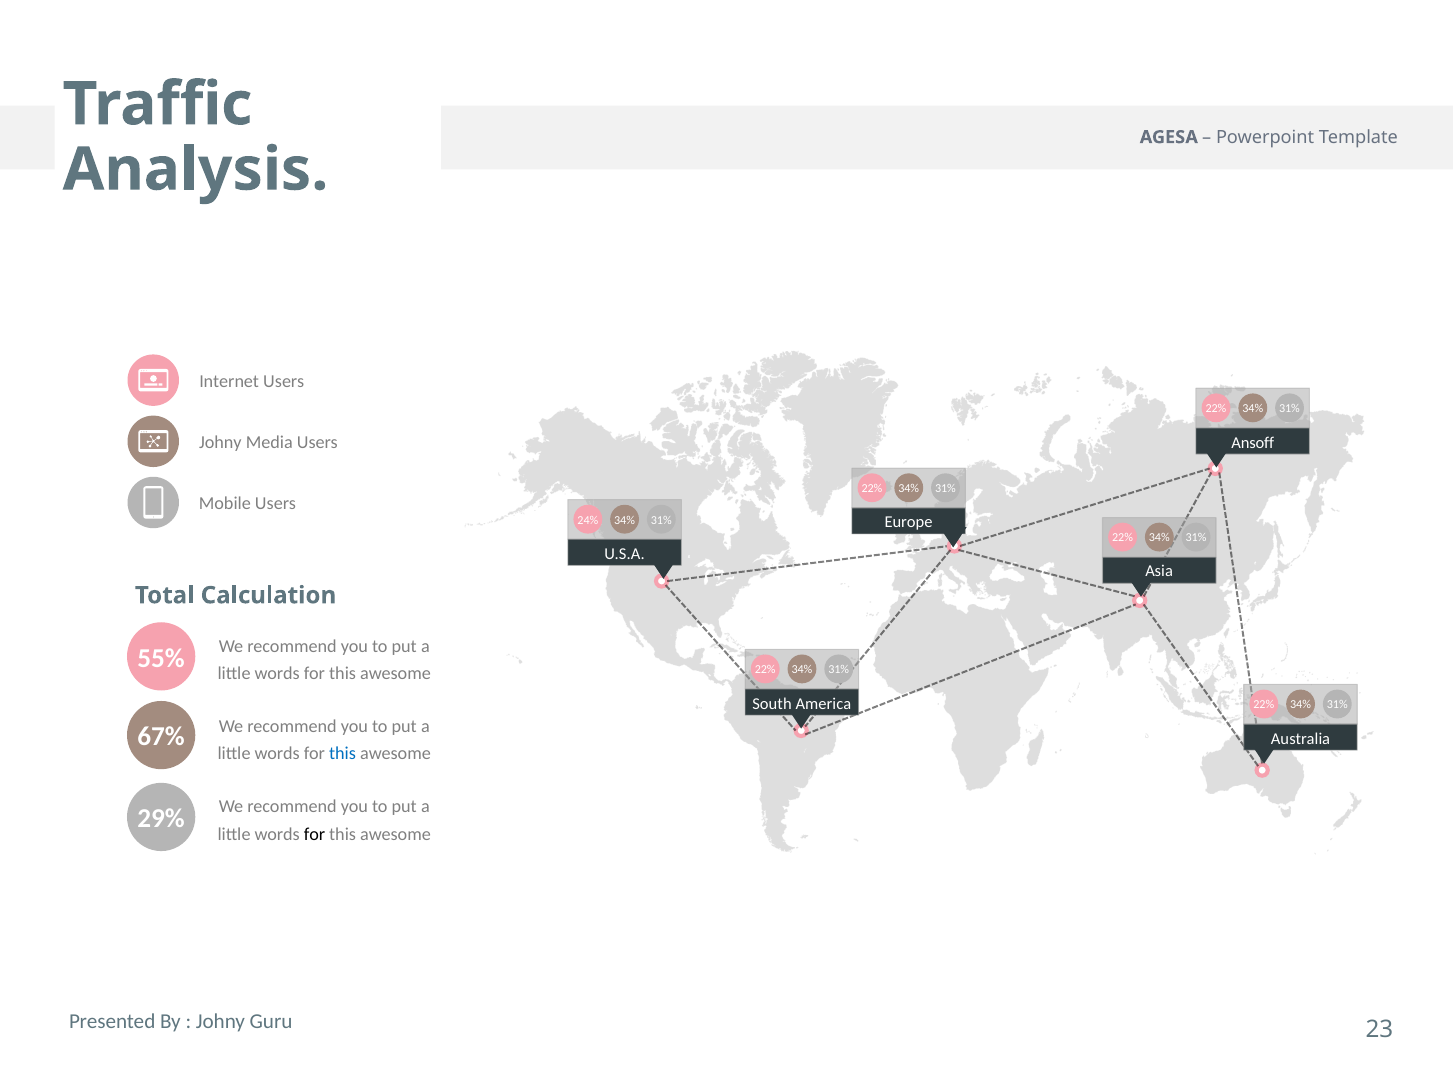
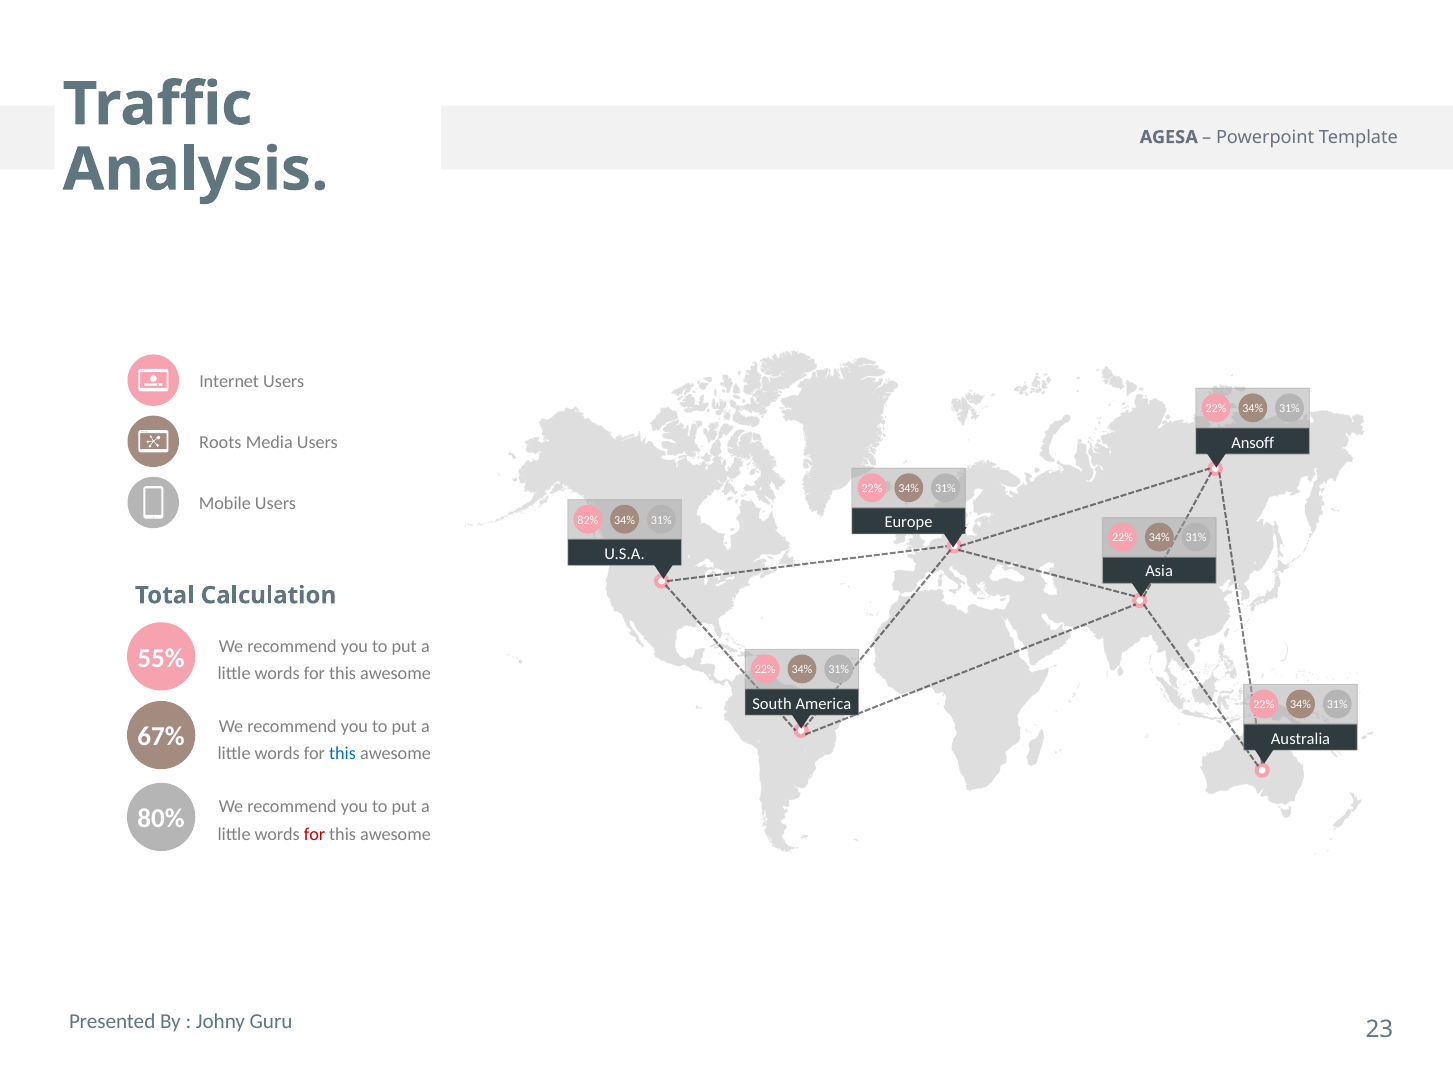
Johny at (220, 443): Johny -> Roots
24%: 24% -> 82%
29%: 29% -> 80%
for at (314, 835) colour: black -> red
